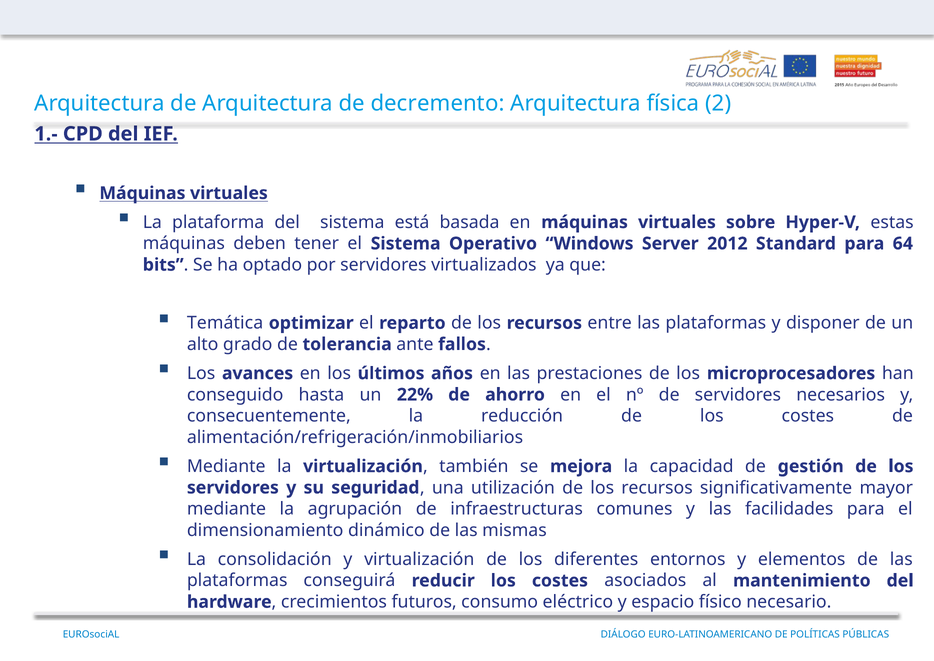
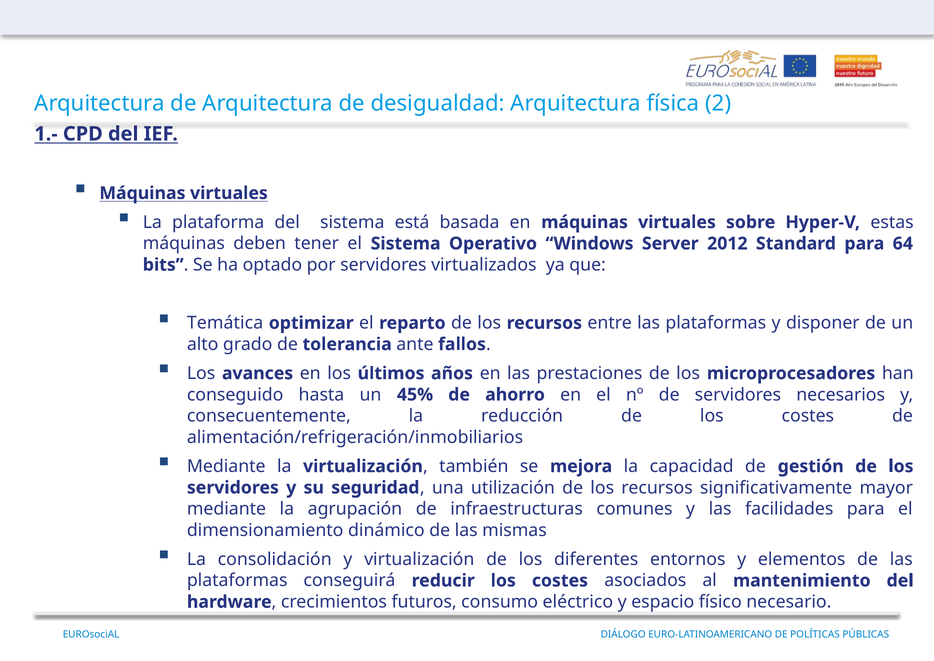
decremento: decremento -> desigualdad
22%: 22% -> 45%
